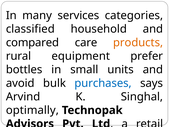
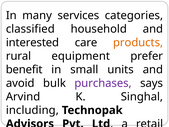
compared: compared -> interested
bottles: bottles -> benefit
purchases colour: blue -> purple
optimally: optimally -> including
